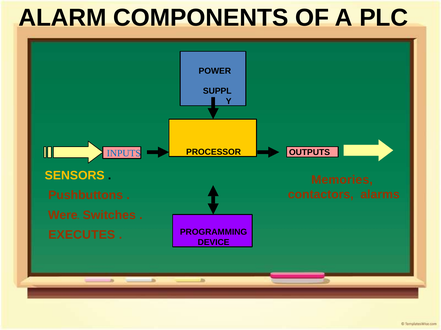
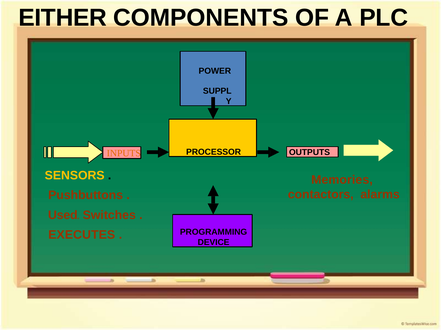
ALARM: ALARM -> EITHER
INPUTS colour: blue -> orange
Were: Were -> Used
